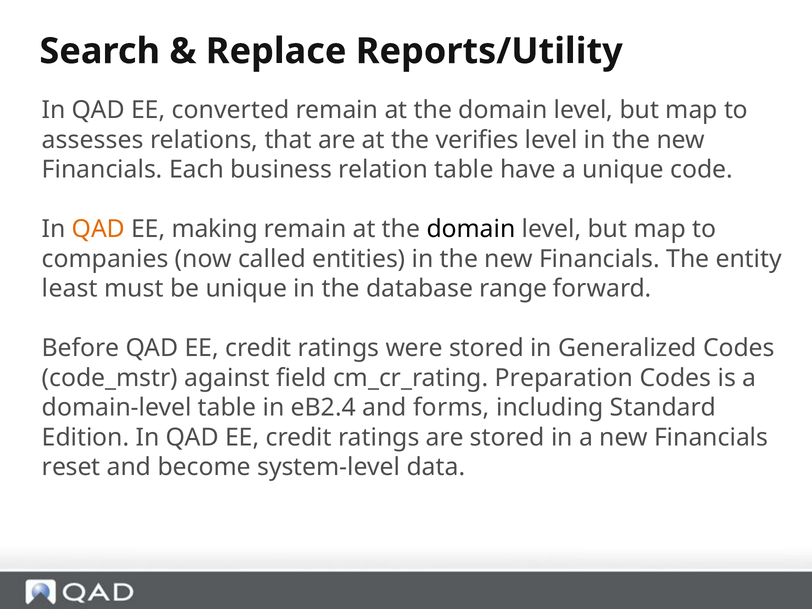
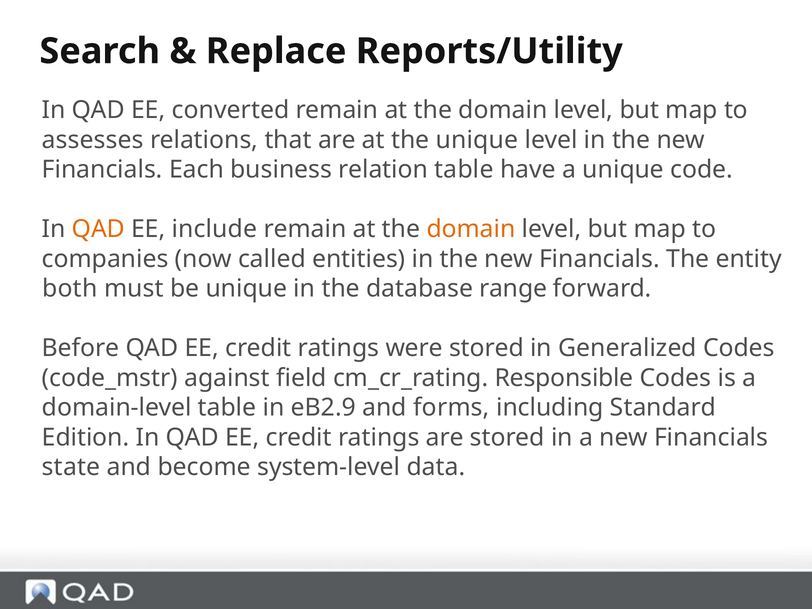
the verifies: verifies -> unique
making: making -> include
domain at (471, 229) colour: black -> orange
least: least -> both
Preparation: Preparation -> Responsible
eB2.4: eB2.4 -> eB2.9
reset: reset -> state
